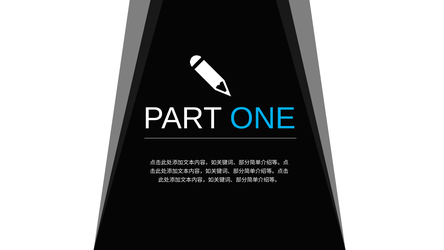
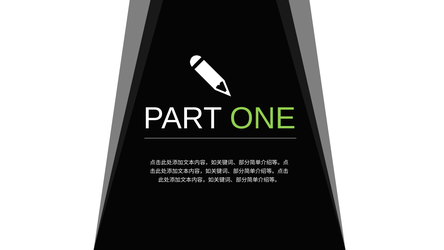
ONE colour: light blue -> light green
